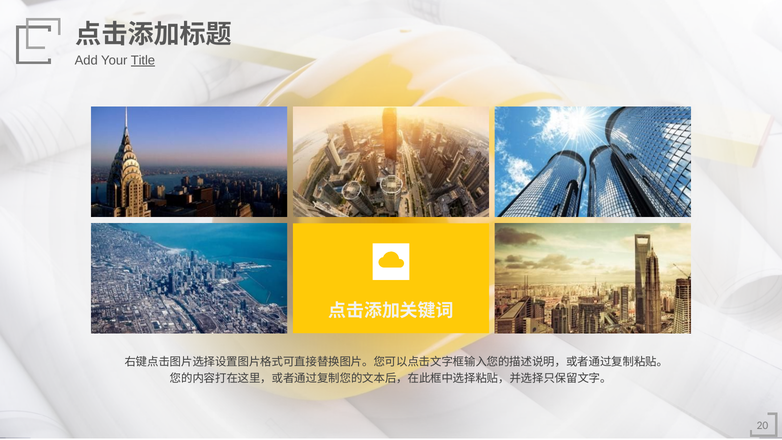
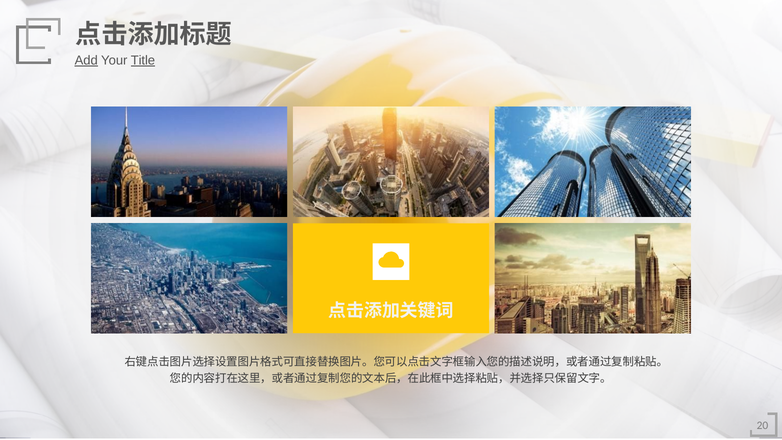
Add underline: none -> present
